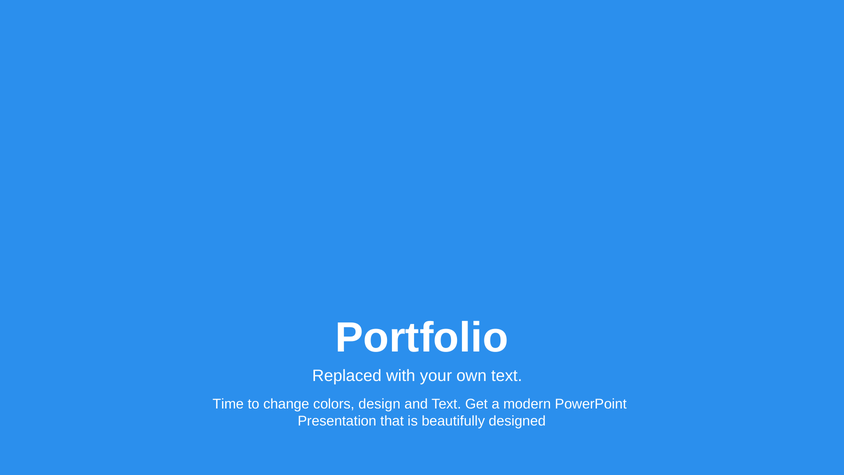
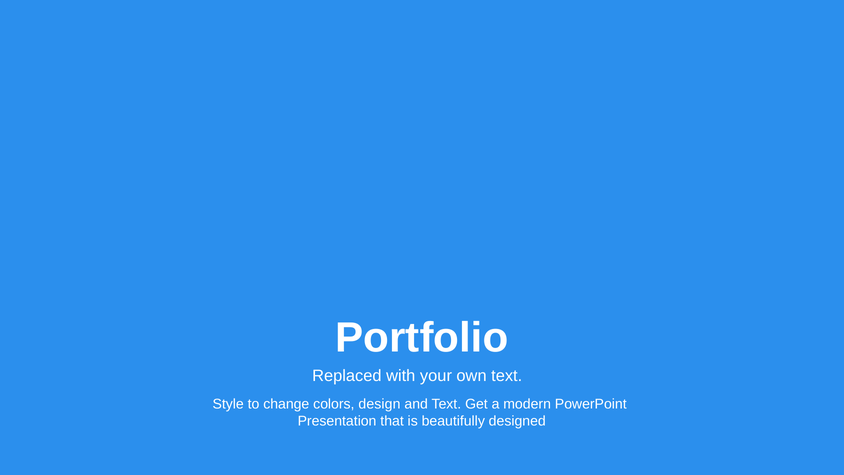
Time: Time -> Style
